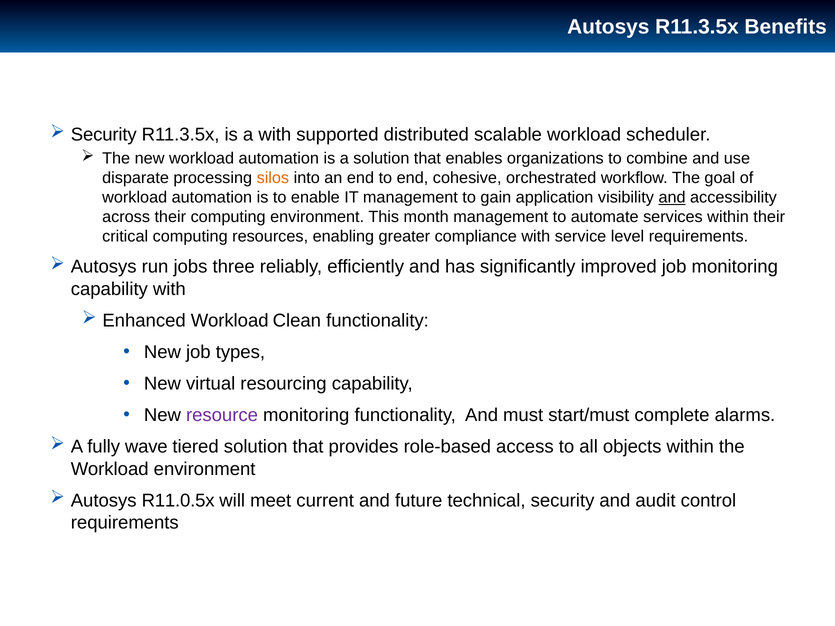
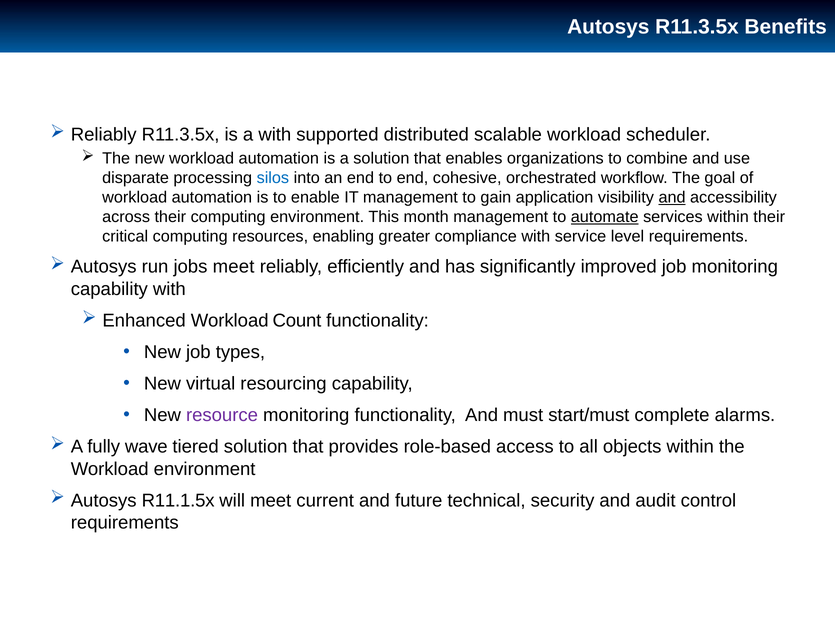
Security at (104, 135): Security -> Reliably
silos colour: orange -> blue
automate underline: none -> present
jobs three: three -> meet
Clean: Clean -> Count
R11.0.5x: R11.0.5x -> R11.1.5x
